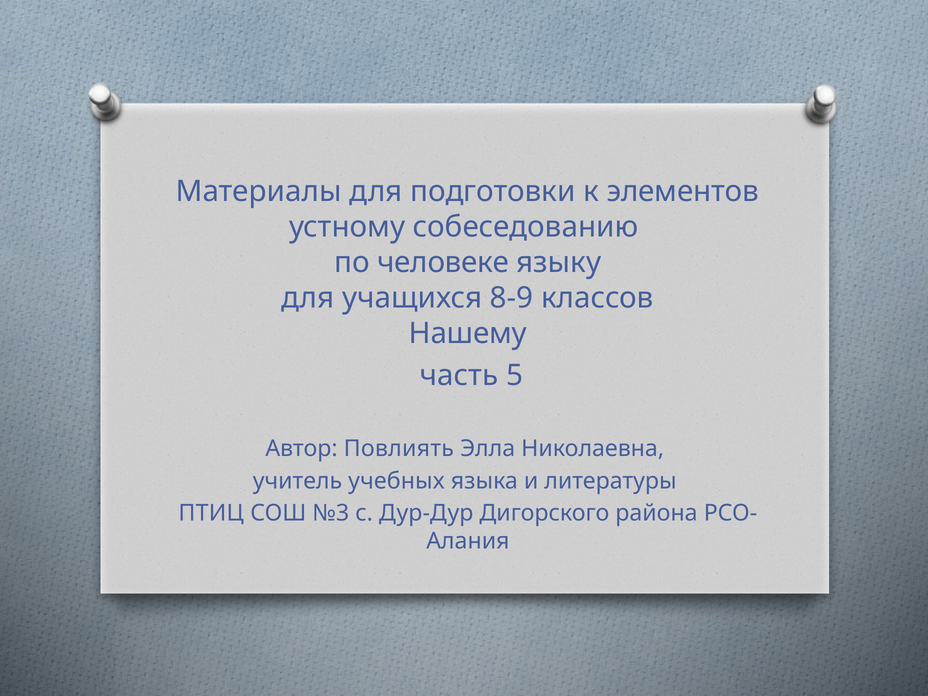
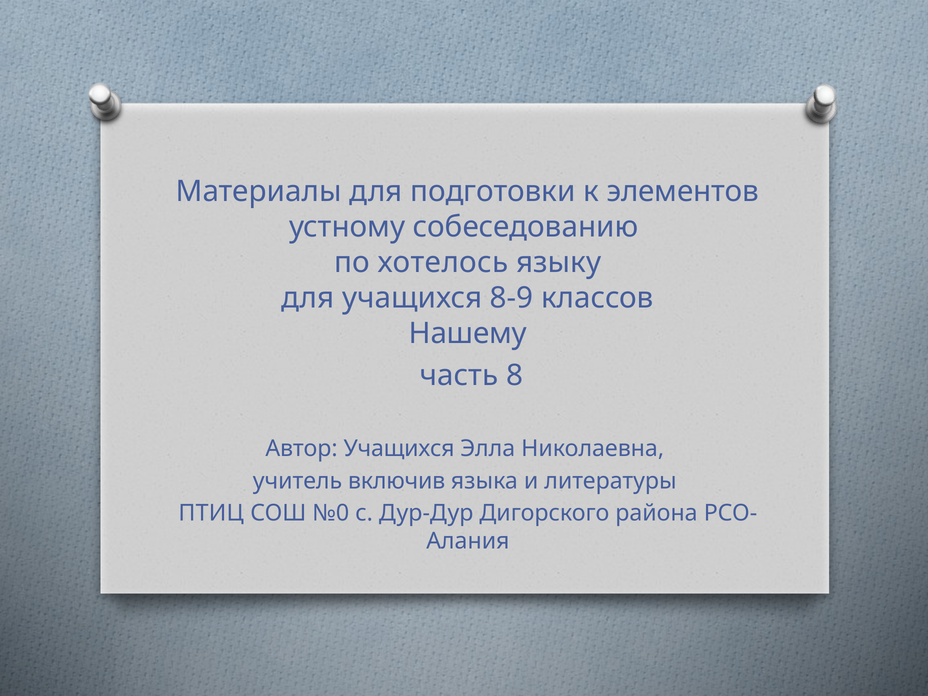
человеке: человеке -> хотелось
5: 5 -> 8
Автор Повлиять: Повлиять -> Учащихся
учебных: учебных -> включив
№3: №3 -> №0
